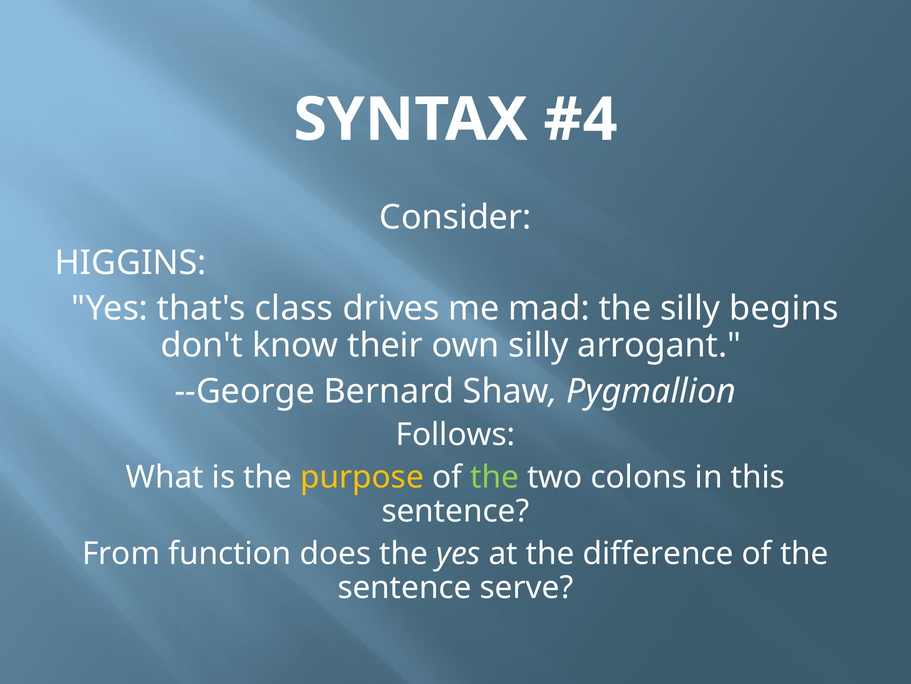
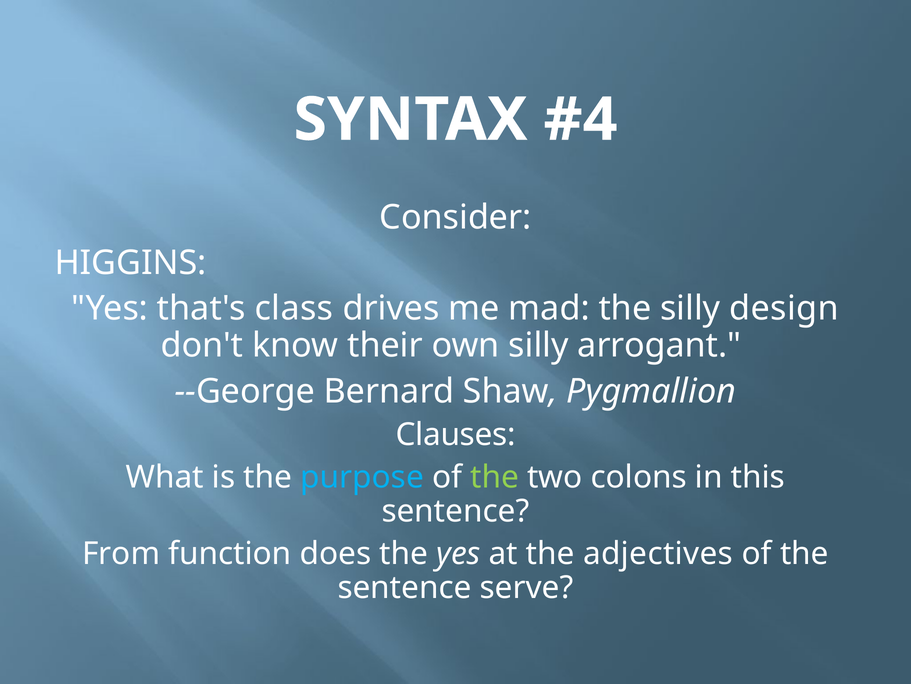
begins: begins -> design
Follows: Follows -> Clauses
purpose colour: yellow -> light blue
difference: difference -> adjectives
